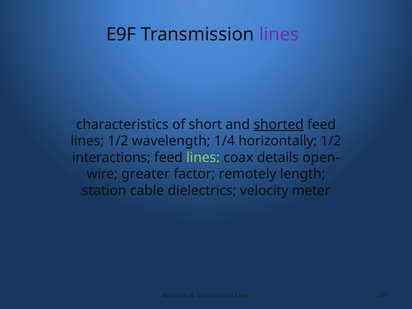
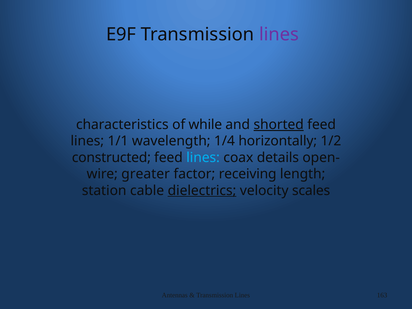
short: short -> while
lines 1/2: 1/2 -> 1/1
interactions: interactions -> constructed
lines at (203, 158) colour: light green -> light blue
remotely: remotely -> receiving
dielectrics underline: none -> present
meter: meter -> scales
